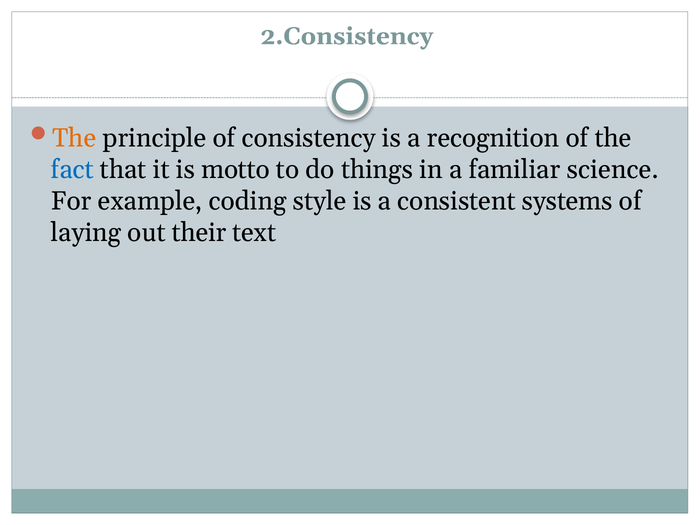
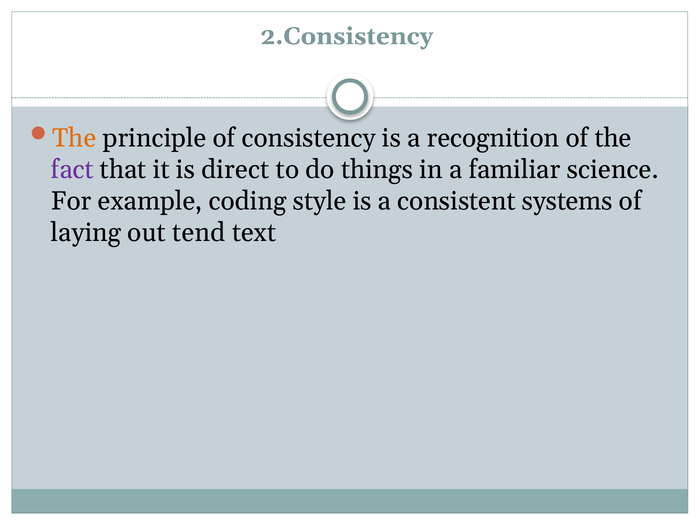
fact colour: blue -> purple
motto: motto -> direct
their: their -> tend
